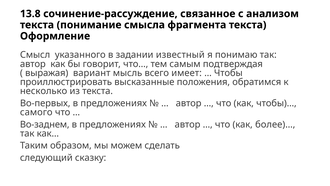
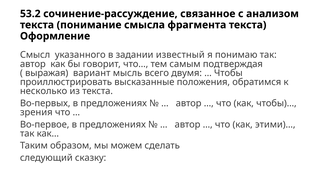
13.8: 13.8 -> 53.2
имеет: имеет -> двумя
самого: самого -> зрения
Во-заднем: Во-заднем -> Во-первое
более)…: более)… -> этими)…
